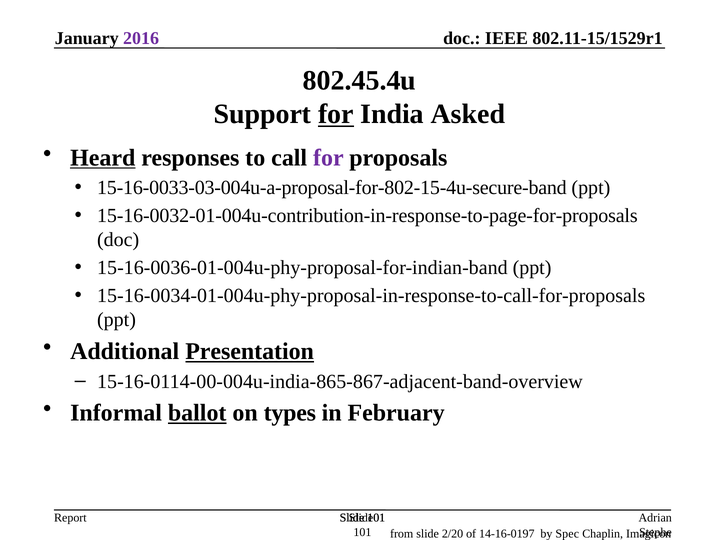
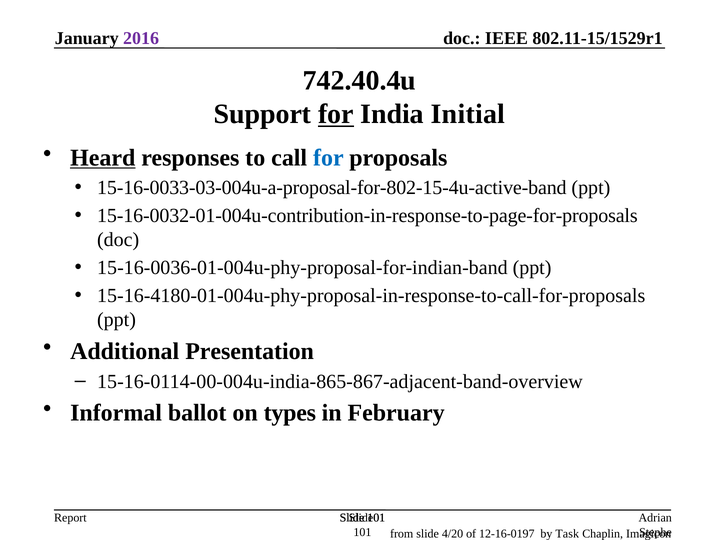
802.45.4u: 802.45.4u -> 742.40.4u
Asked: Asked -> Initial
for at (328, 157) colour: purple -> blue
15-16-0033-03-004u-a-proposal-for-802-15-4u-secure-band: 15-16-0033-03-004u-a-proposal-for-802-15-4u-secure-band -> 15-16-0033-03-004u-a-proposal-for-802-15-4u-active-band
15-16-0034-01-004u-phy-proposal-in-response-to-call-for-proposals: 15-16-0034-01-004u-phy-proposal-in-response-to-call-for-proposals -> 15-16-4180-01-004u-phy-proposal-in-response-to-call-for-proposals
Presentation underline: present -> none
ballot underline: present -> none
2/20: 2/20 -> 4/20
14-16-0197: 14-16-0197 -> 12-16-0197
Spec: Spec -> Task
